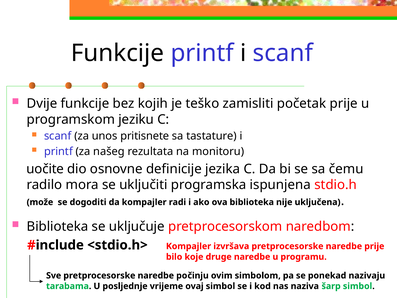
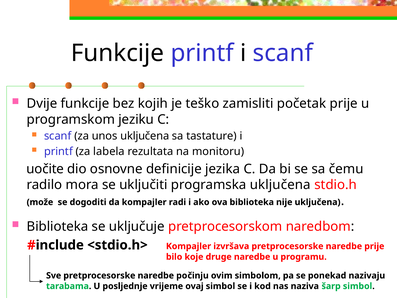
unos pritisnete: pritisnete -> uključena
našeg: našeg -> labela
programska ispunjena: ispunjena -> uključena
